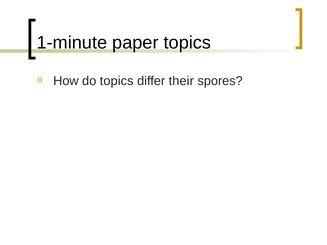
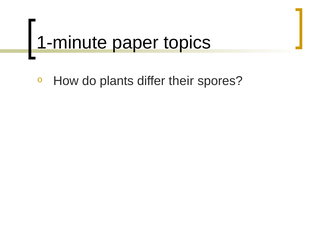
do topics: topics -> plants
